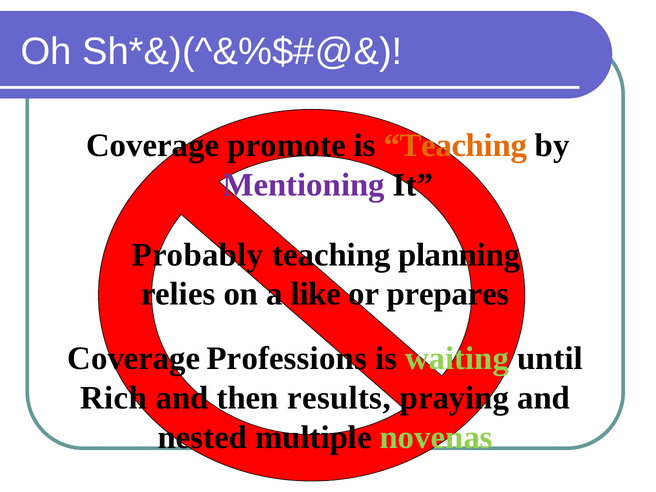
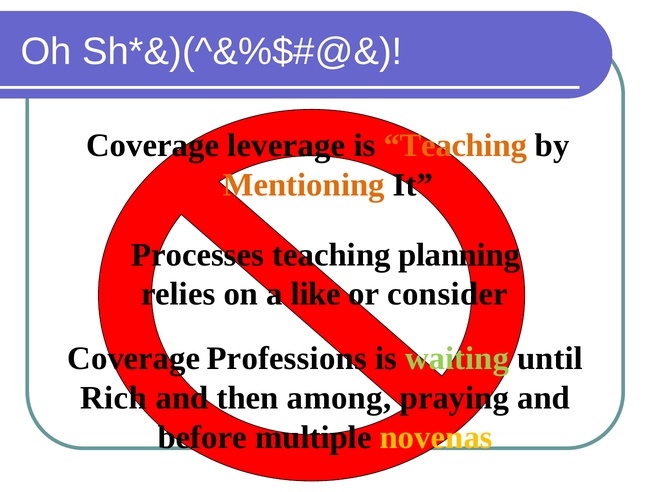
promote: promote -> leverage
Mentioning colour: purple -> orange
Probably: Probably -> Processes
prepares: prepares -> consider
results: results -> among
nested: nested -> before
novenas colour: light green -> yellow
